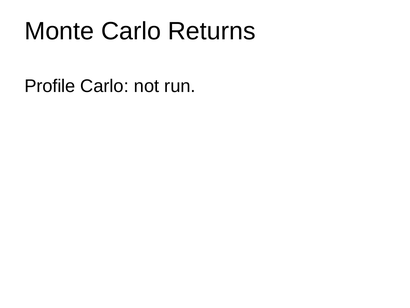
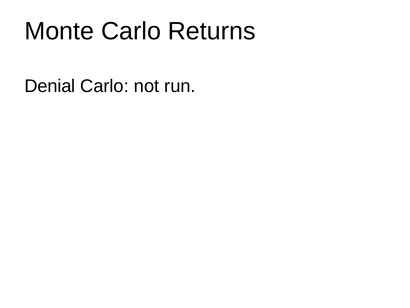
Profile: Profile -> Denial
